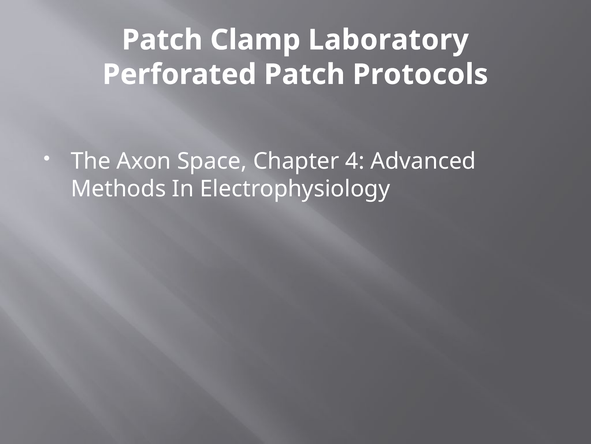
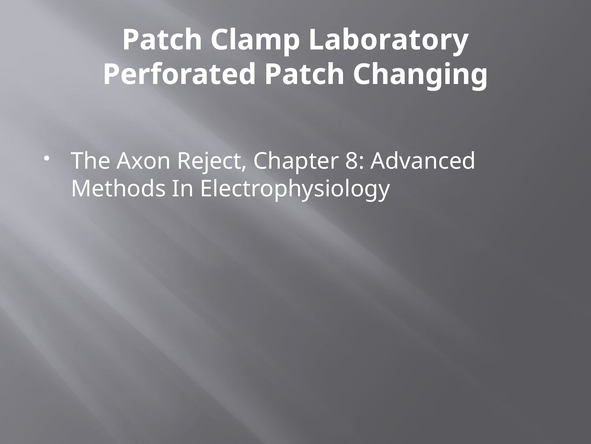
Protocols: Protocols -> Changing
Space: Space -> Reject
4: 4 -> 8
